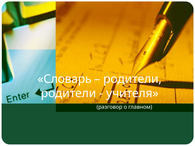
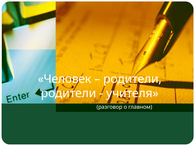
Словарь: Словарь -> Человек
